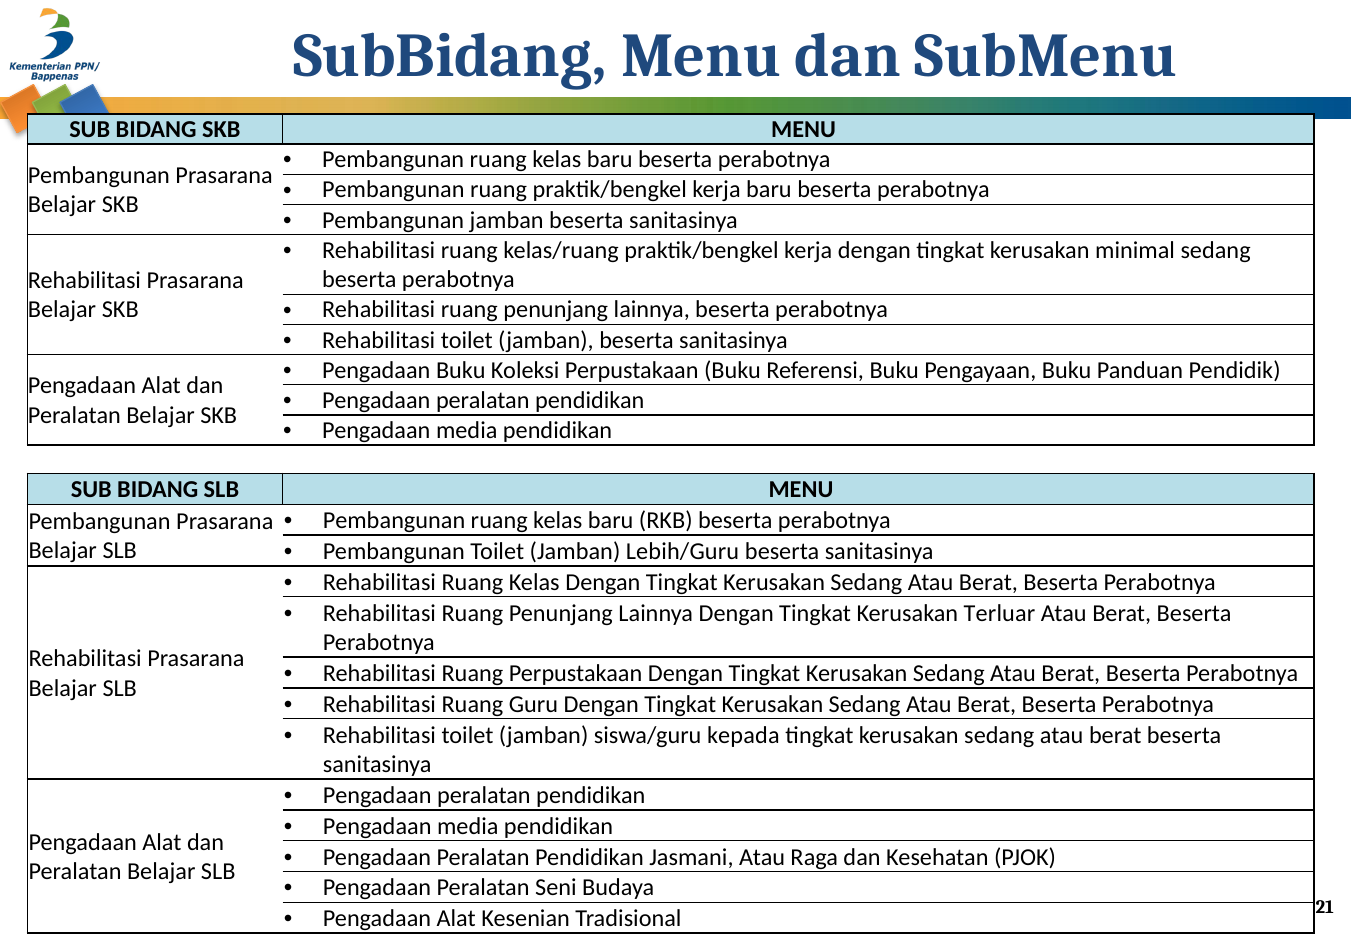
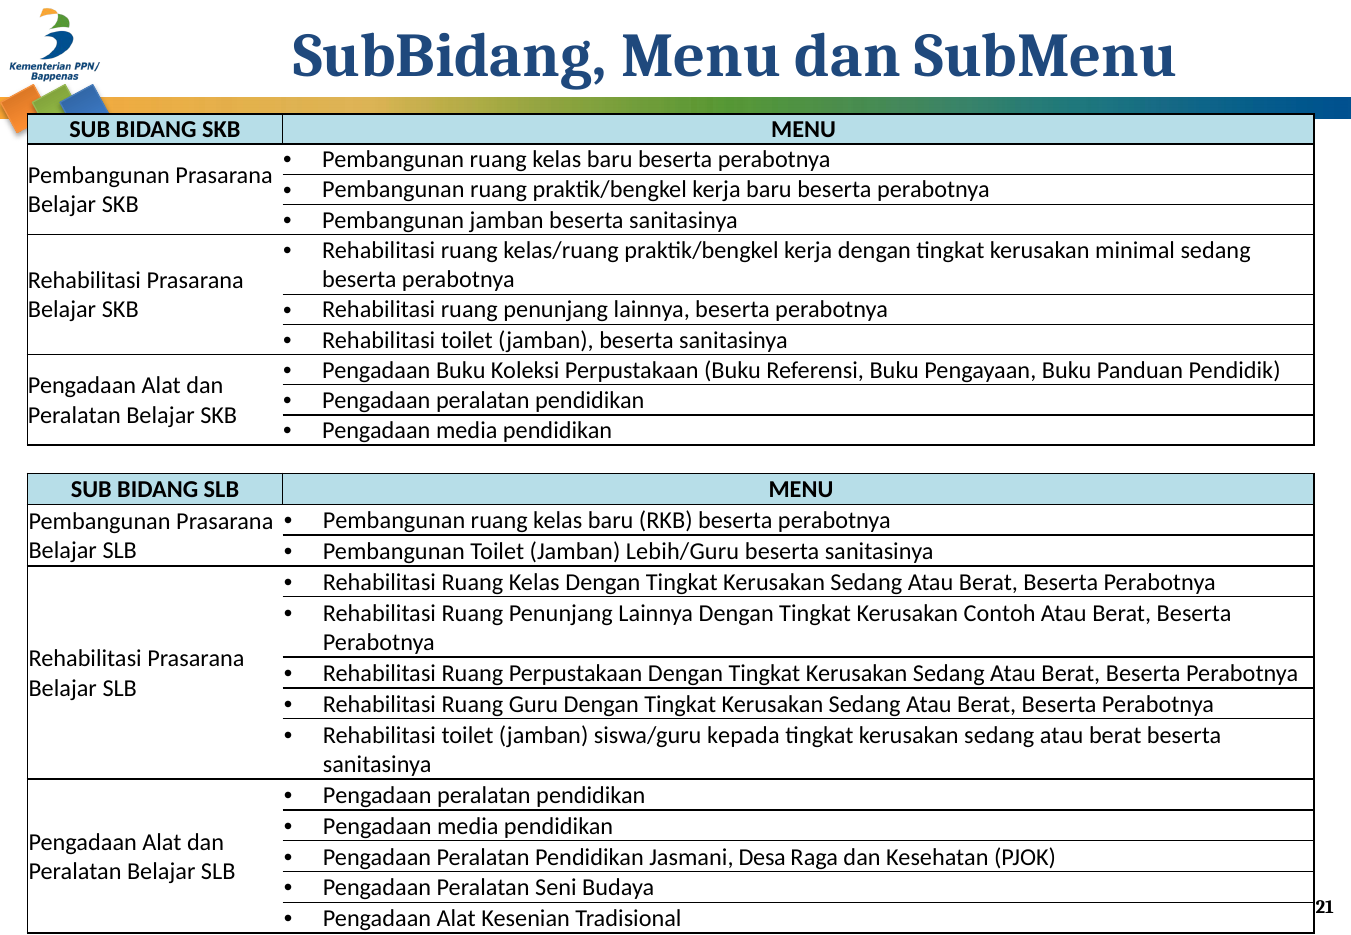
Terluar: Terluar -> Contoh
Jasmani Atau: Atau -> Desa
